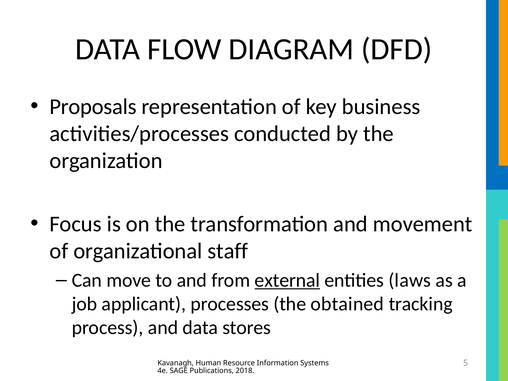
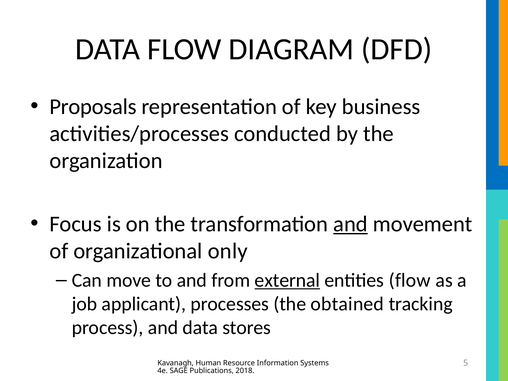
and at (350, 224) underline: none -> present
staff: staff -> only
entities laws: laws -> flow
